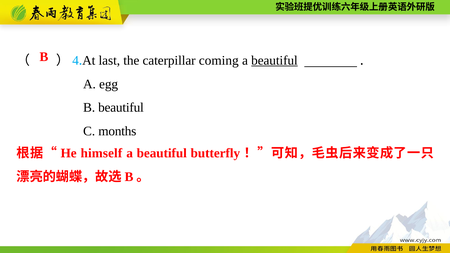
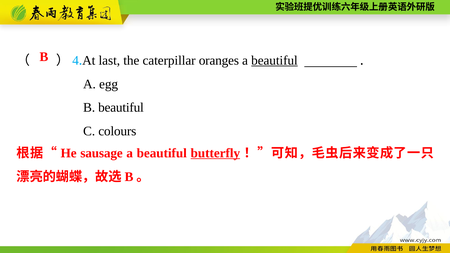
coming: coming -> oranges
months: months -> colours
himself: himself -> sausage
butterfly underline: none -> present
